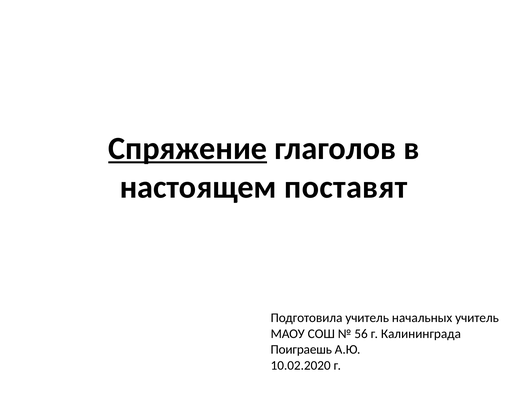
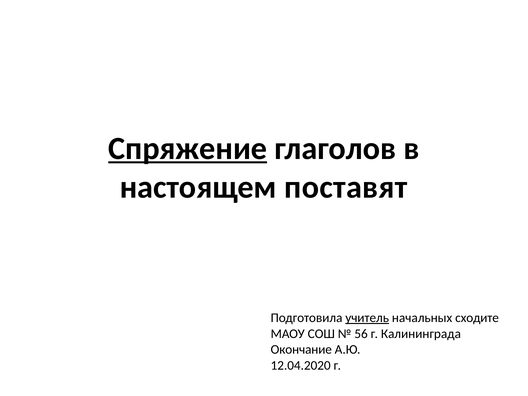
учитель at (367, 318) underline: none -> present
начальных учитель: учитель -> сходите
Поиграешь: Поиграешь -> Окончание
10.02.2020: 10.02.2020 -> 12.04.2020
